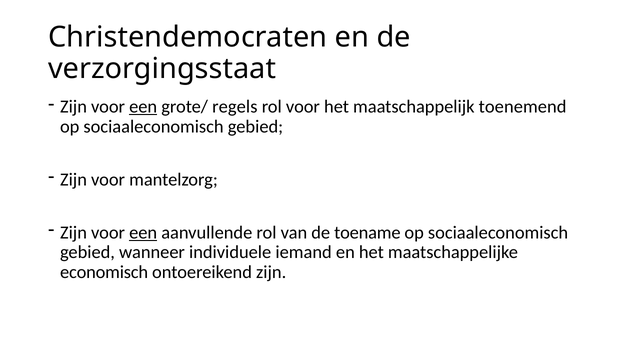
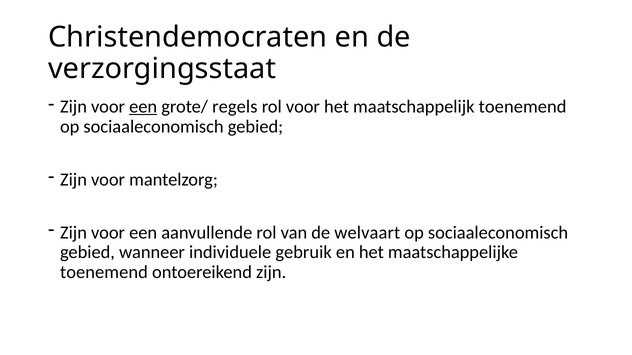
een at (143, 233) underline: present -> none
toename: toename -> welvaart
iemand: iemand -> gebruik
economisch at (104, 273): economisch -> toenemend
